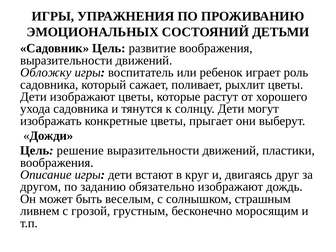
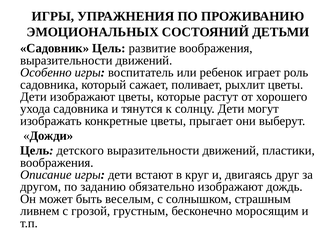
Обложку: Обложку -> Особенно
решение: решение -> детского
